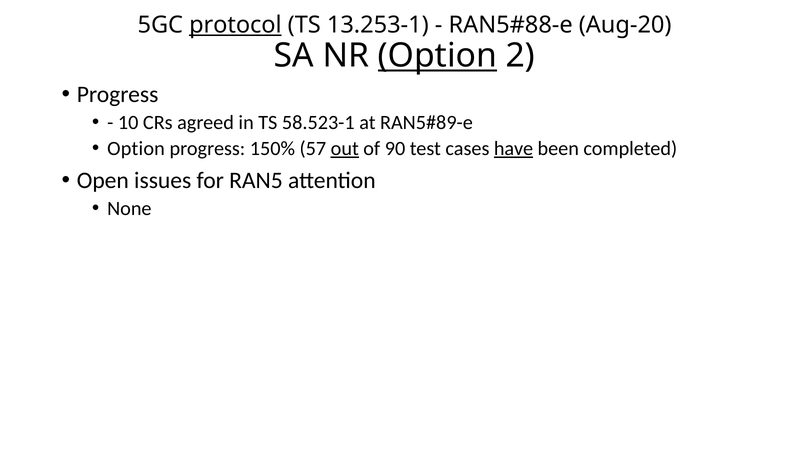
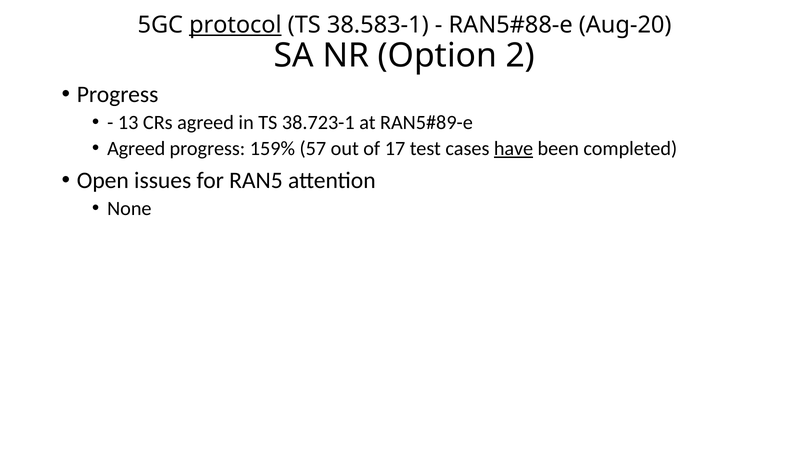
13.253-1: 13.253-1 -> 38.583-1
Option at (437, 56) underline: present -> none
10: 10 -> 13
58.523-1: 58.523-1 -> 38.723-1
Option at (136, 148): Option -> Agreed
150%: 150% -> 159%
out underline: present -> none
90: 90 -> 17
